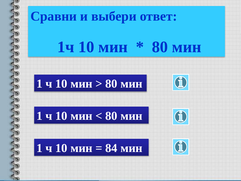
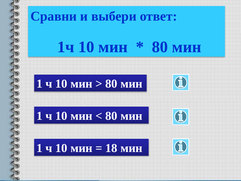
84: 84 -> 18
